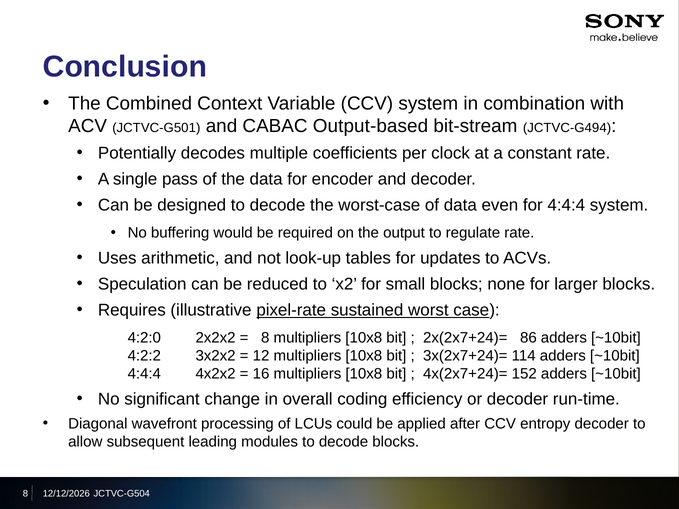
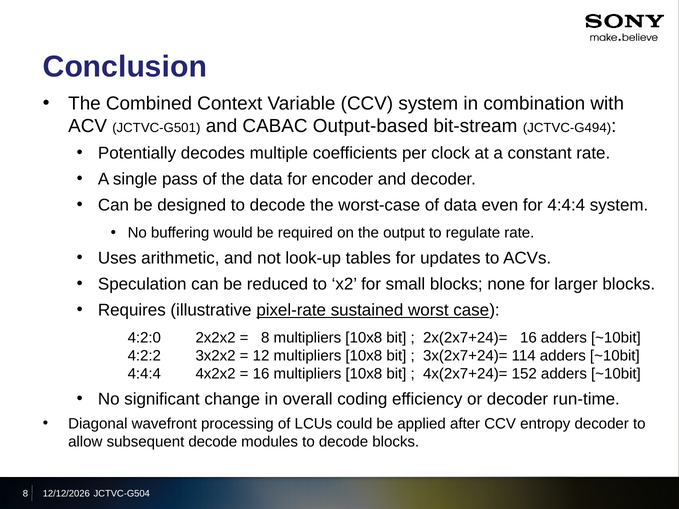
2x(2x7+24)= 86: 86 -> 16
subsequent leading: leading -> decode
